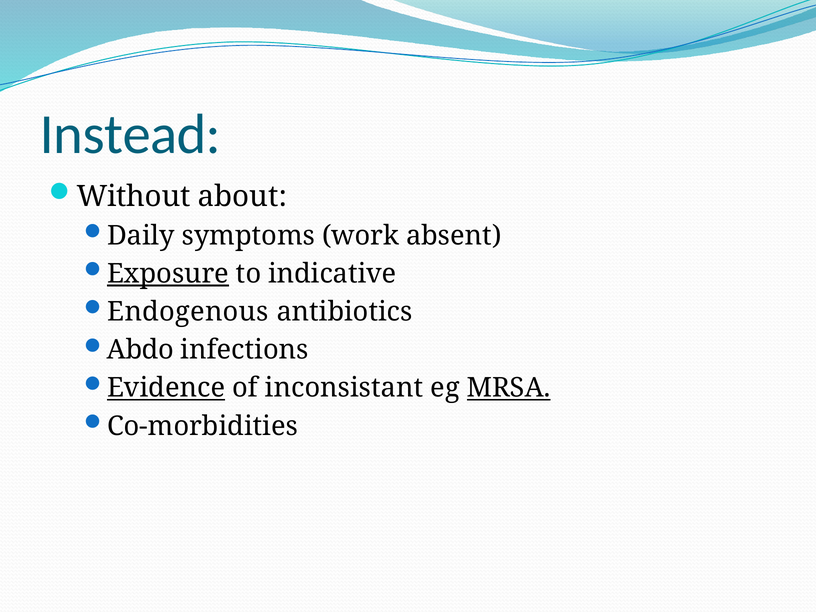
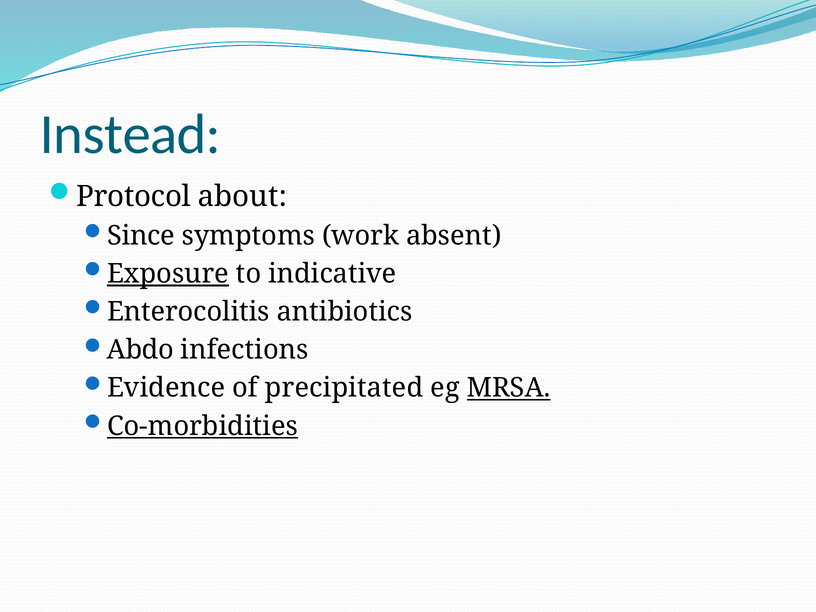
Without: Without -> Protocol
Daily: Daily -> Since
Endogenous: Endogenous -> Enterocolitis
Evidence underline: present -> none
inconsistant: inconsistant -> precipitated
Co-morbidities underline: none -> present
